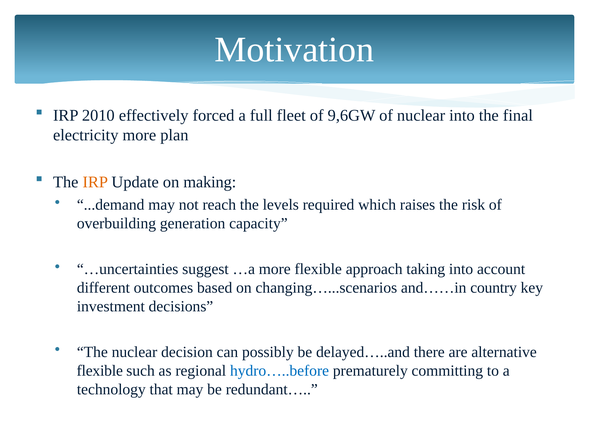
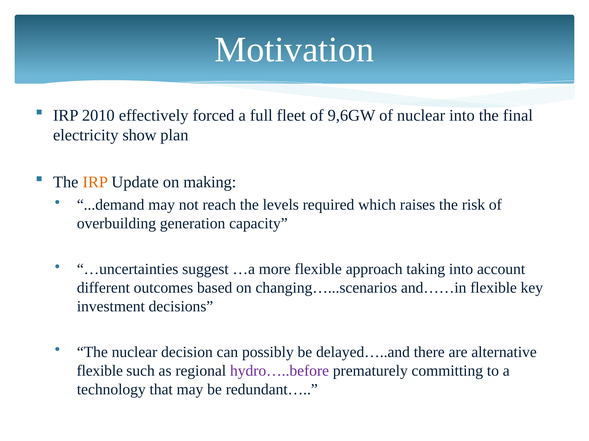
electricity more: more -> show
and……in country: country -> flexible
hydro…..before colour: blue -> purple
